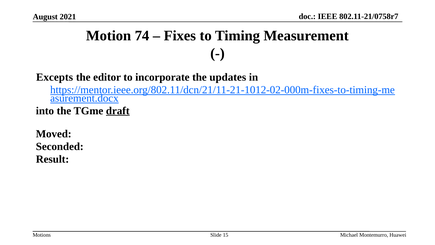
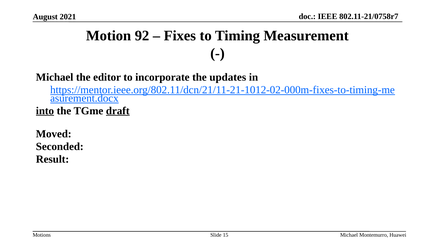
74: 74 -> 92
Excepts at (55, 77): Excepts -> Michael
into underline: none -> present
